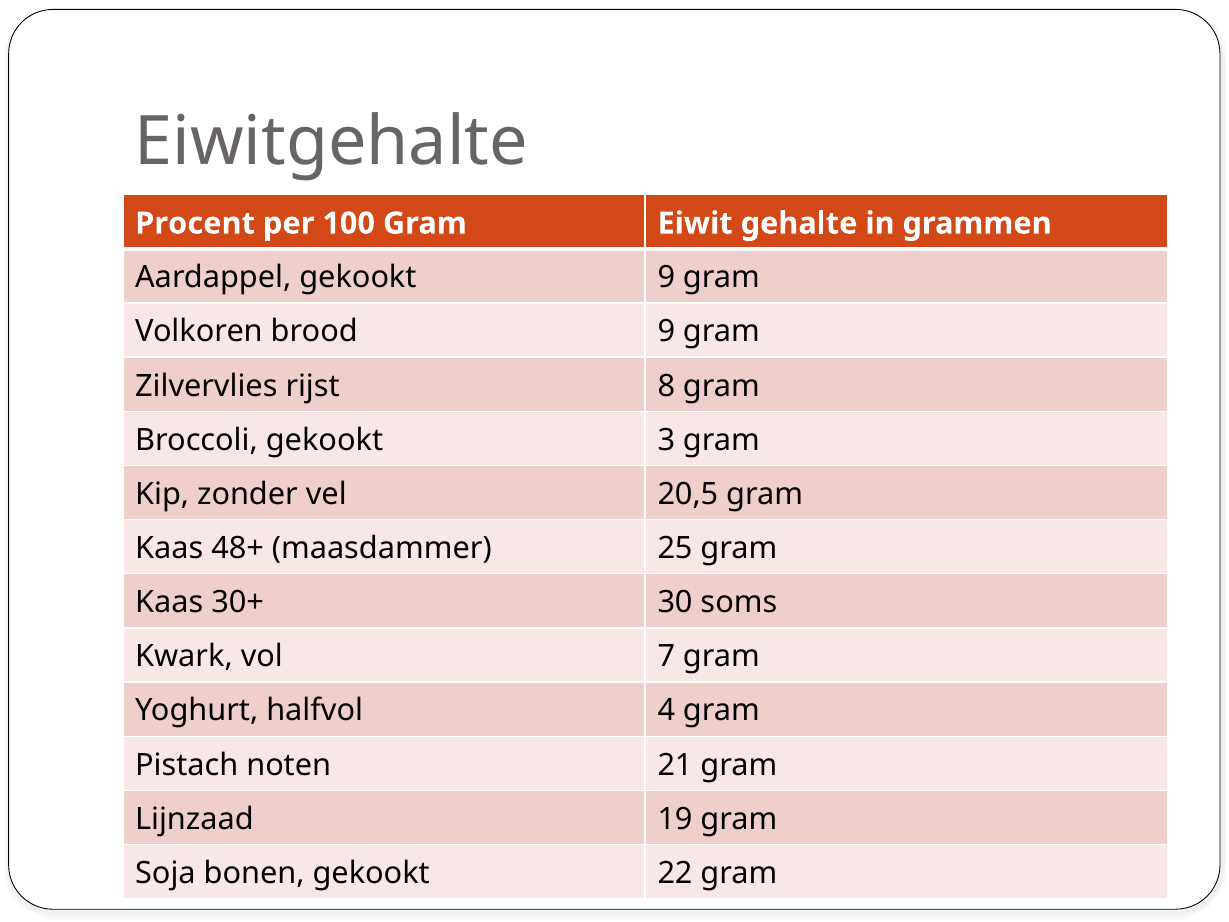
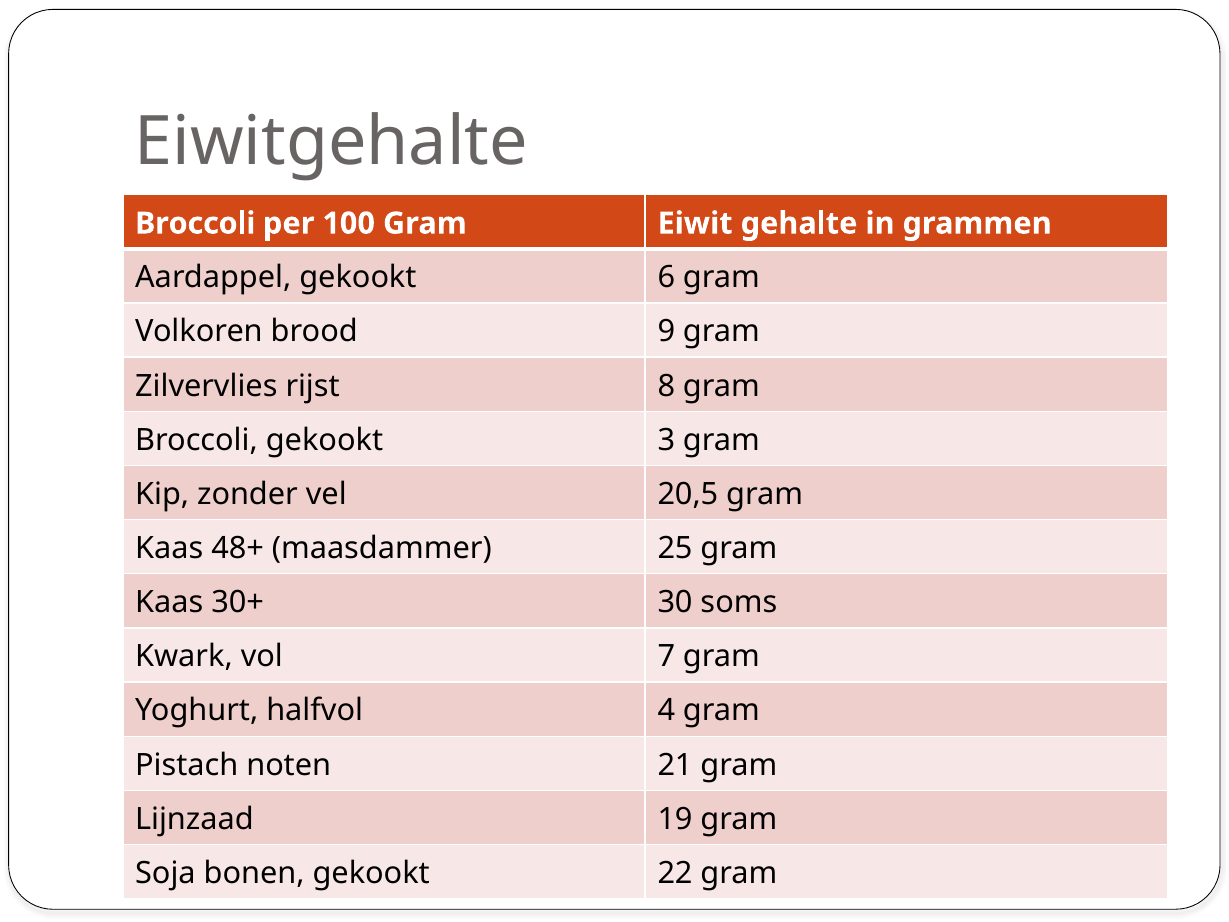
Procent at (195, 223): Procent -> Broccoli
gekookt 9: 9 -> 6
